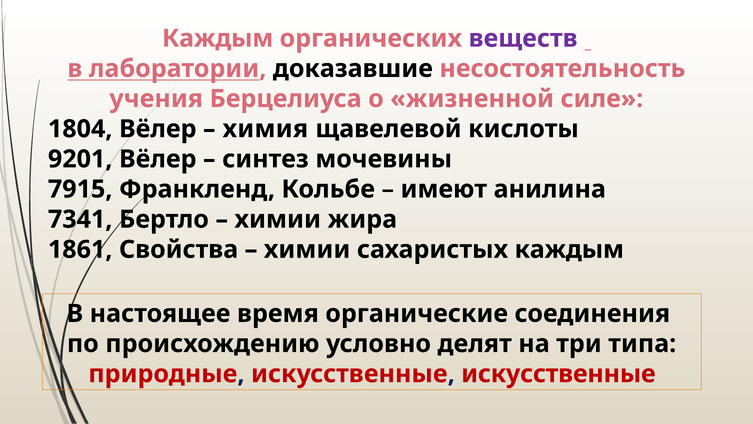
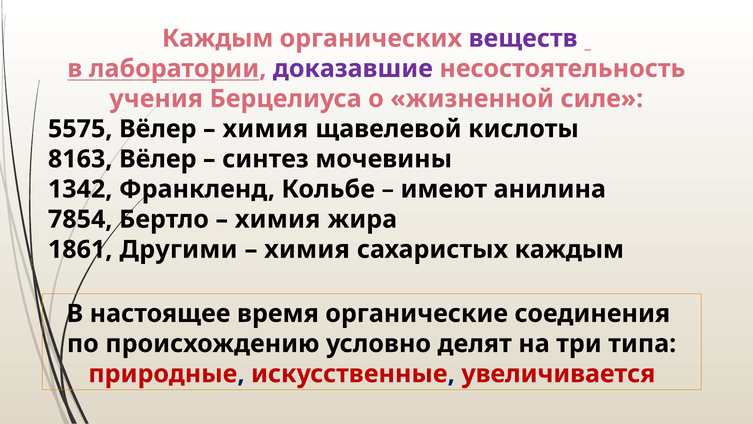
доказавшие colour: black -> purple
1804: 1804 -> 5575
9201: 9201 -> 8163
7915: 7915 -> 1342
7341: 7341 -> 7854
химии at (278, 219): химии -> химия
Свойства: Свойства -> Другими
химии at (307, 249): химии -> химия
искусственные искусственные: искусственные -> увеличивается
